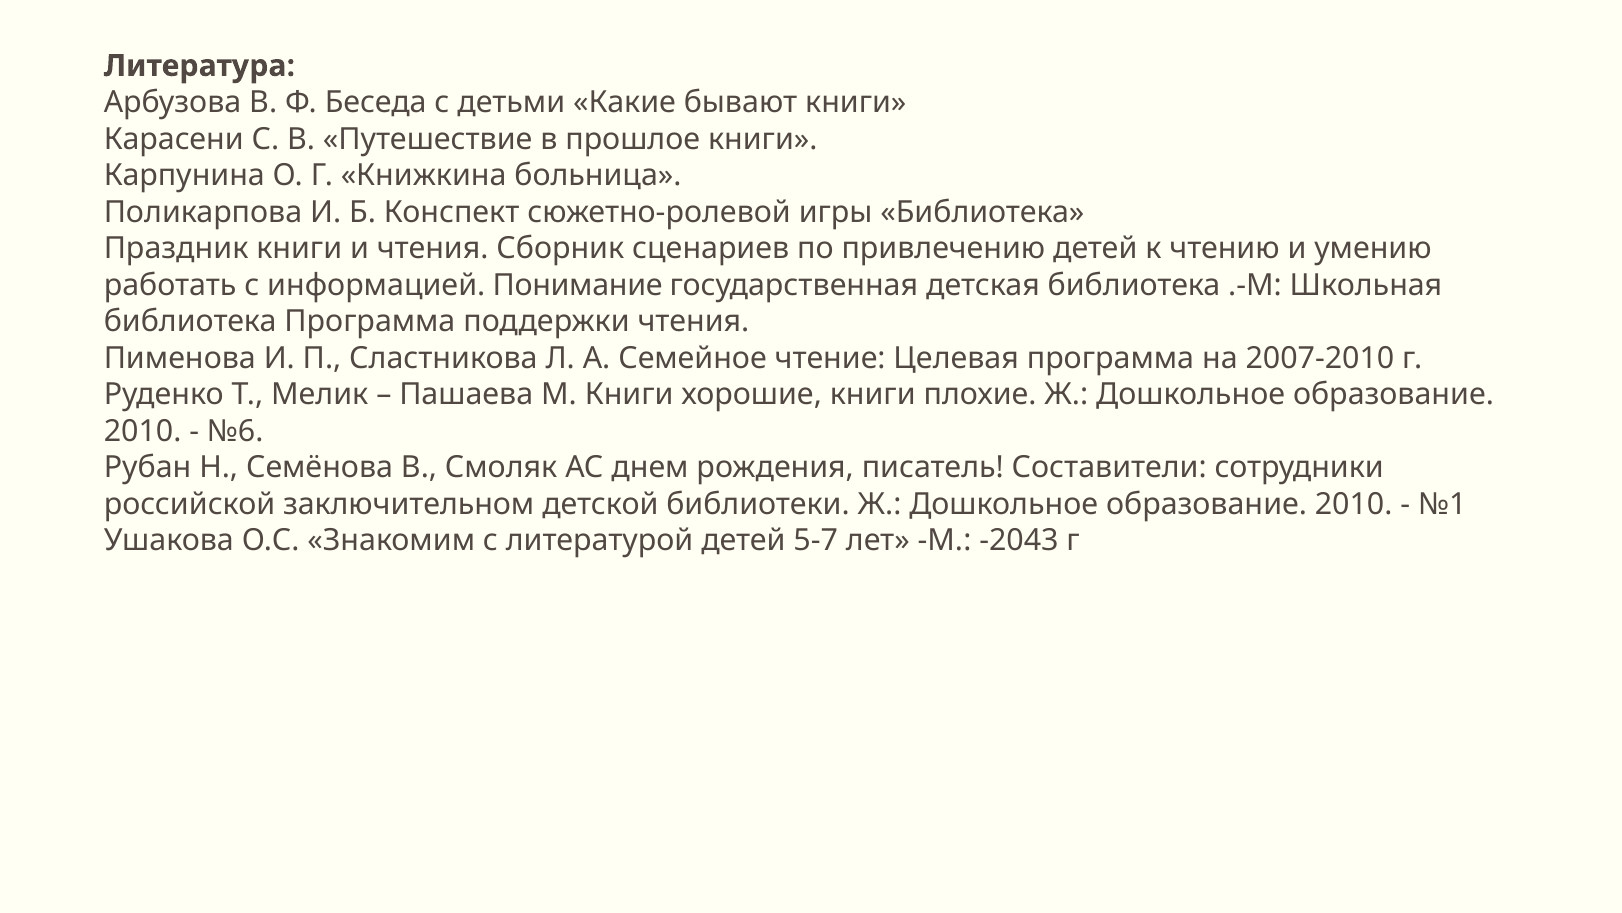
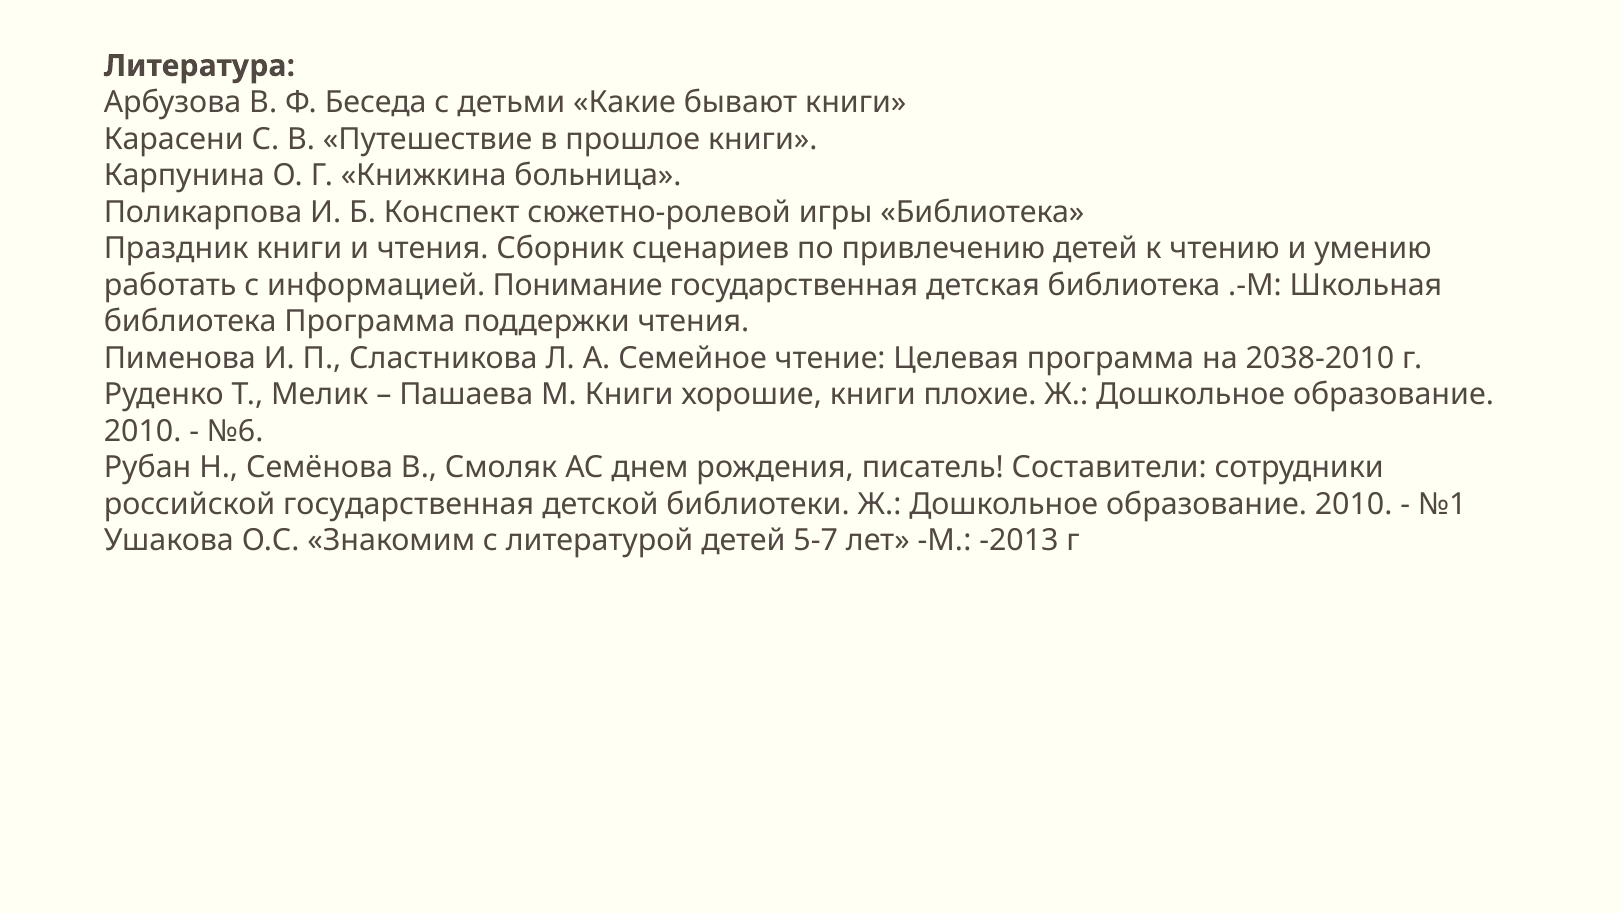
2007-2010: 2007-2010 -> 2038-2010
российской заключительном: заключительном -> государственная
-2043: -2043 -> -2013
